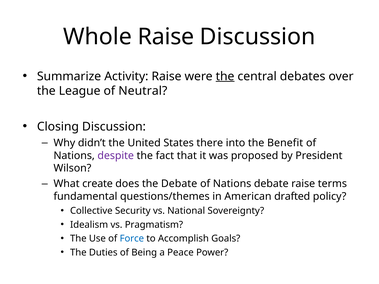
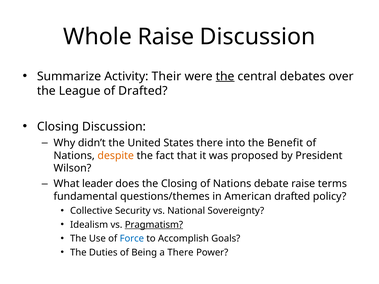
Activity Raise: Raise -> Their
of Neutral: Neutral -> Drafted
despite colour: purple -> orange
create: create -> leader
the Debate: Debate -> Closing
Pragmatism underline: none -> present
a Peace: Peace -> There
